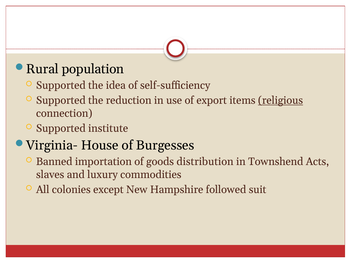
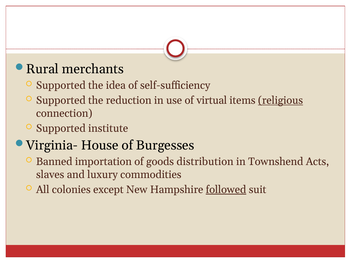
population: population -> merchants
export: export -> virtual
followed underline: none -> present
